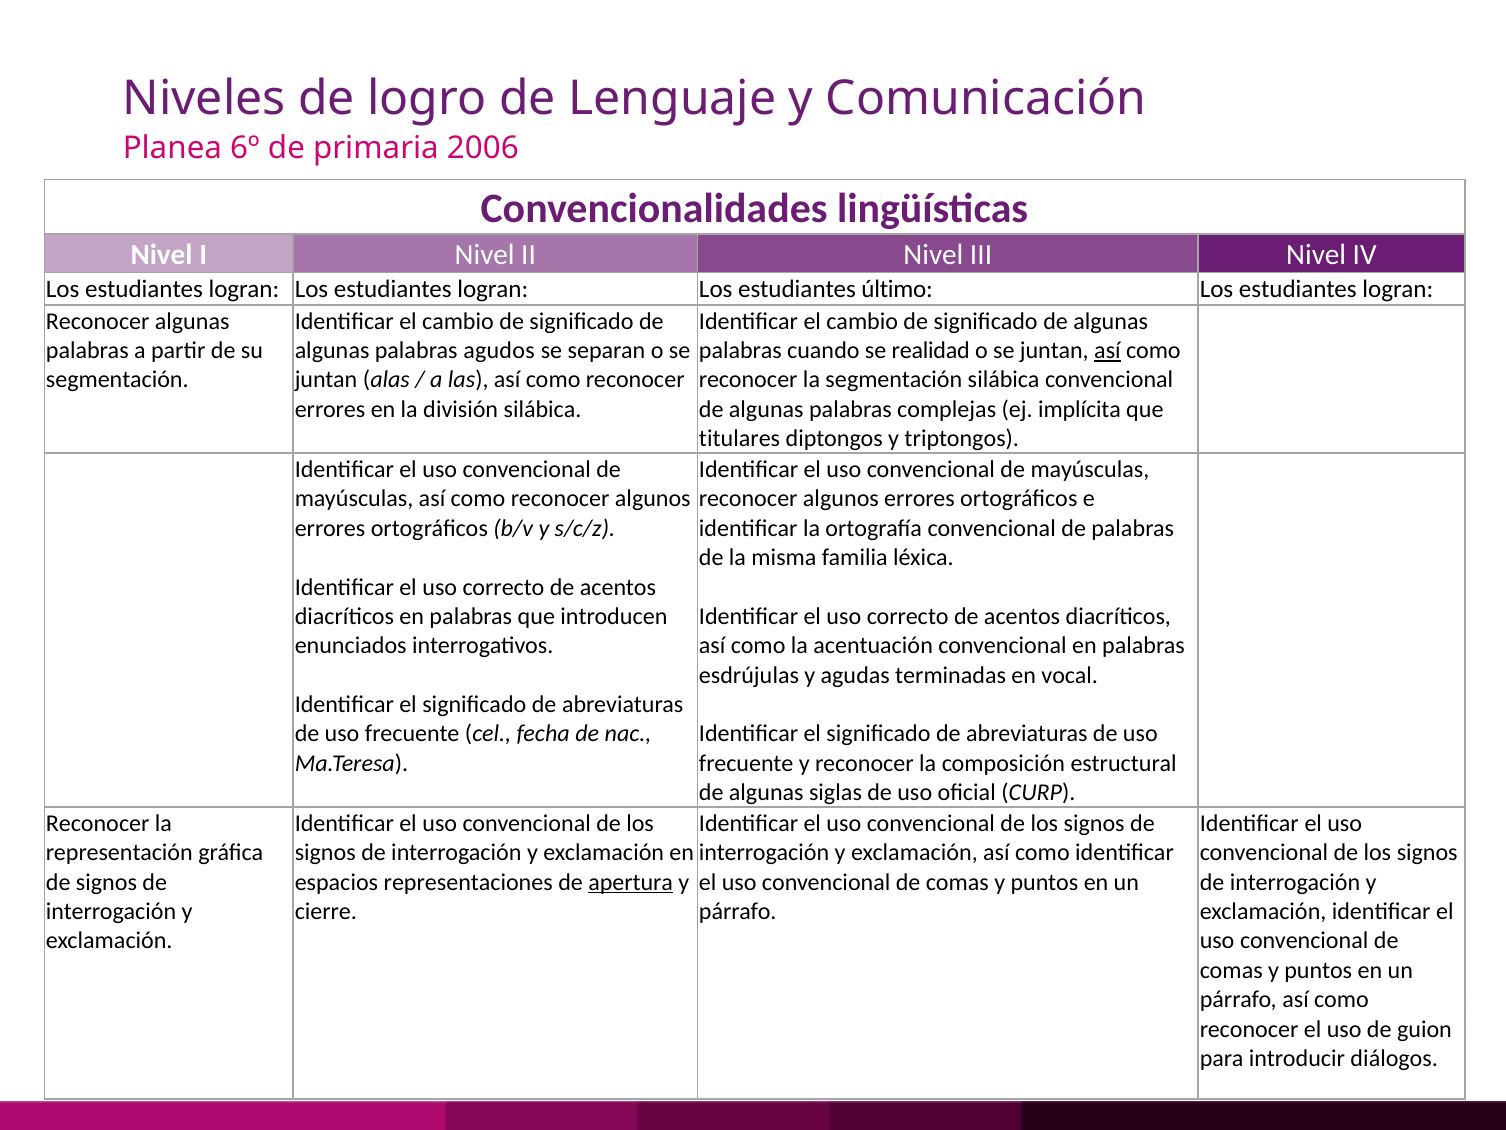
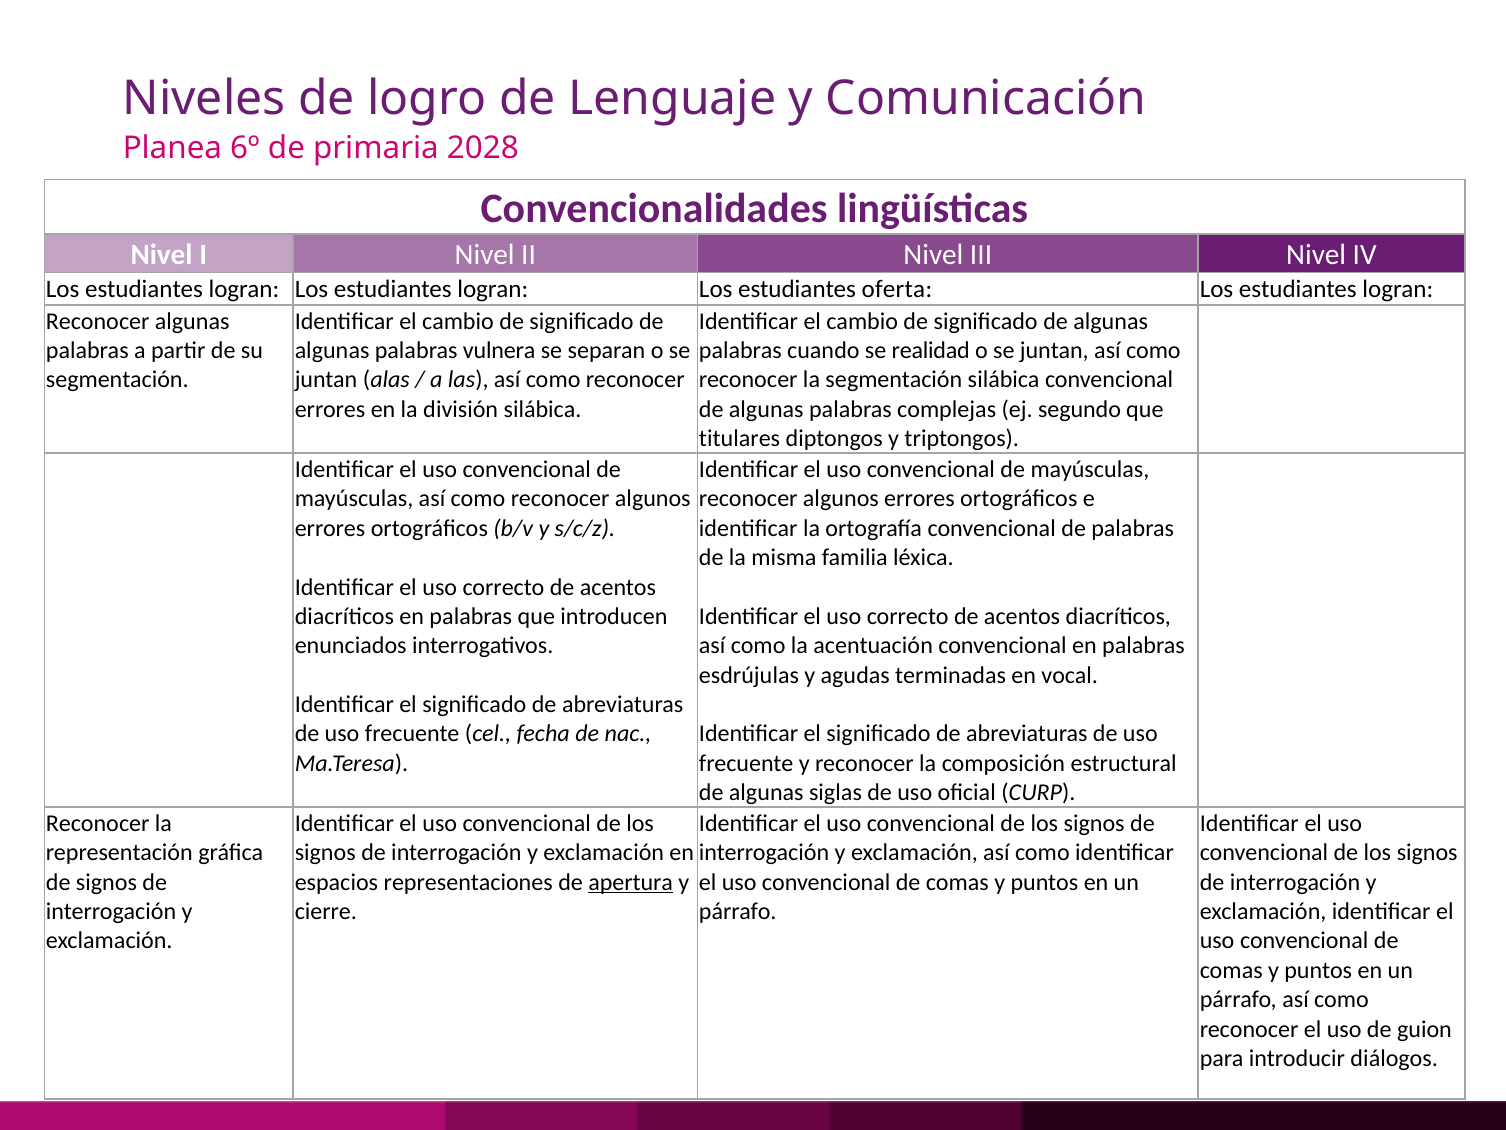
2006: 2006 -> 2028
último: último -> oferta
agudos: agudos -> vulnera
así at (1107, 350) underline: present -> none
implícita: implícita -> segundo
